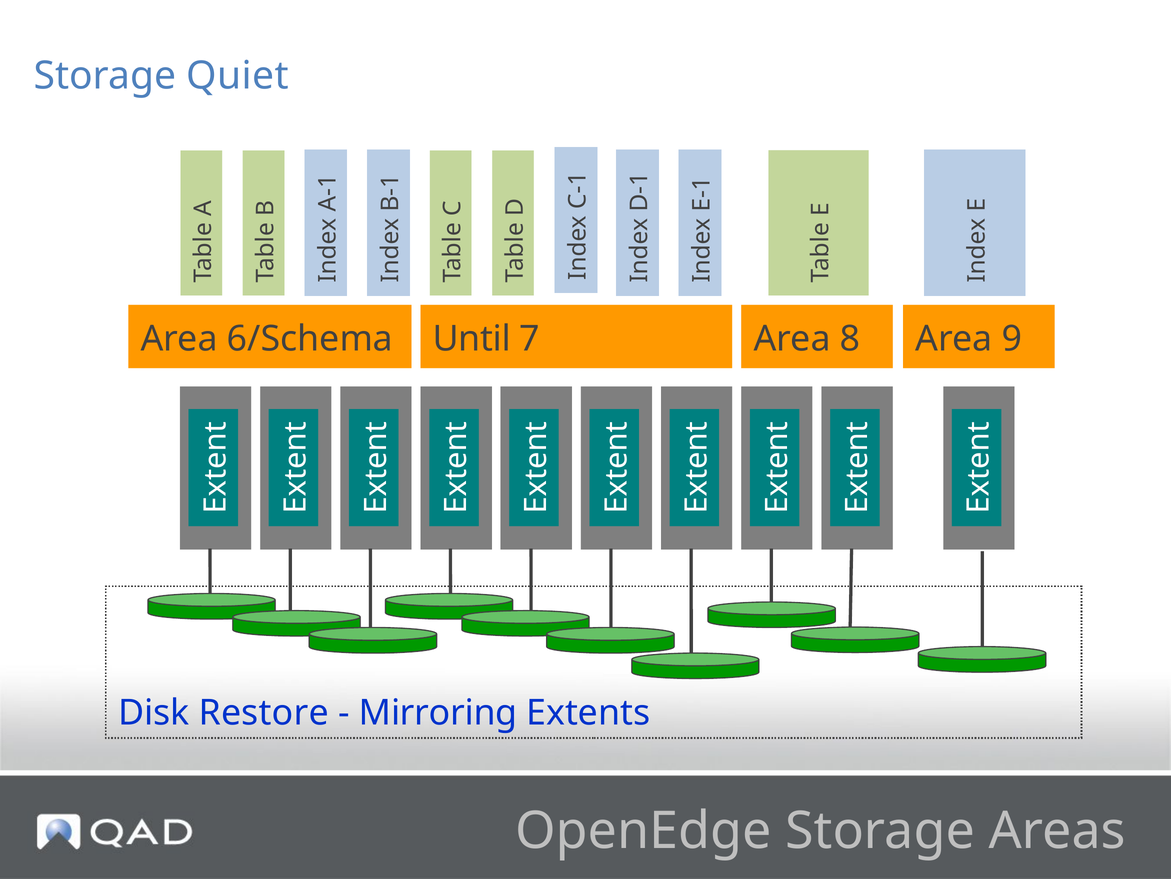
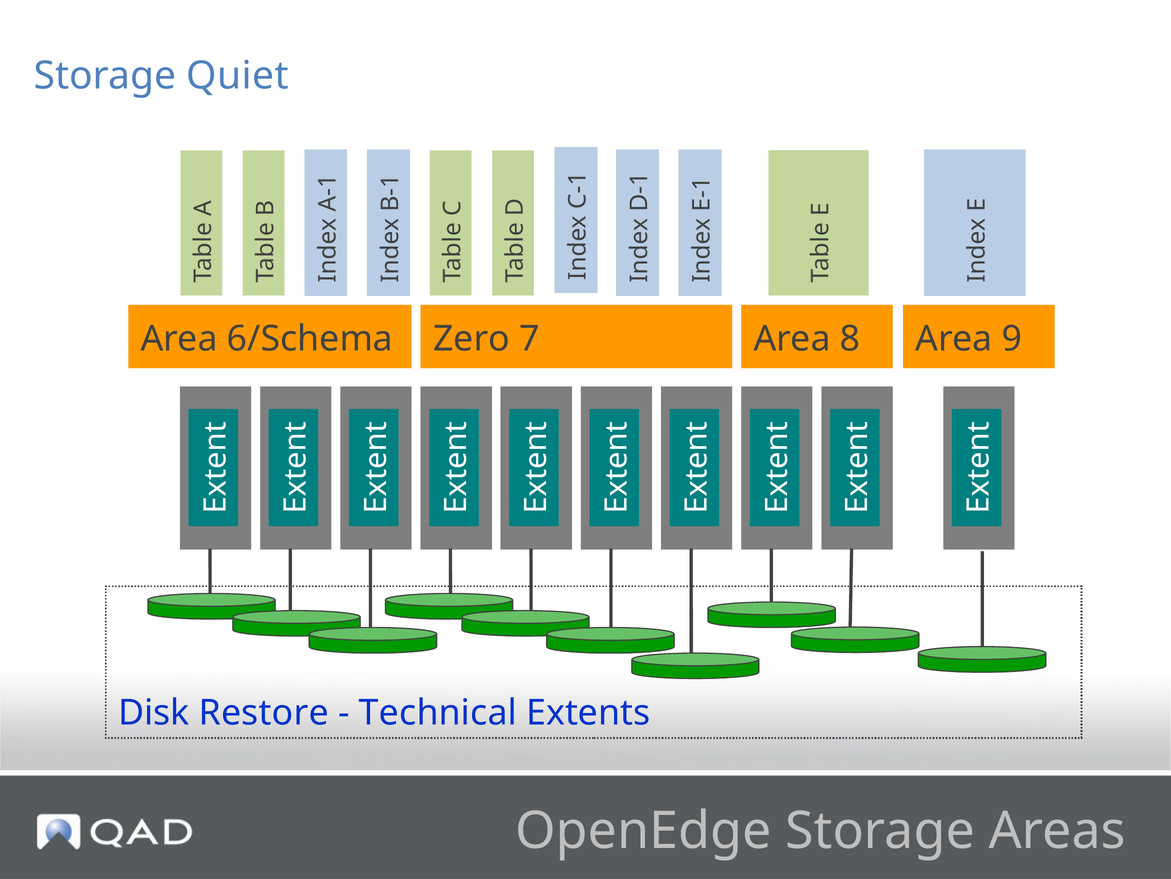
Until: Until -> Zero
Mirroring: Mirroring -> Technical
